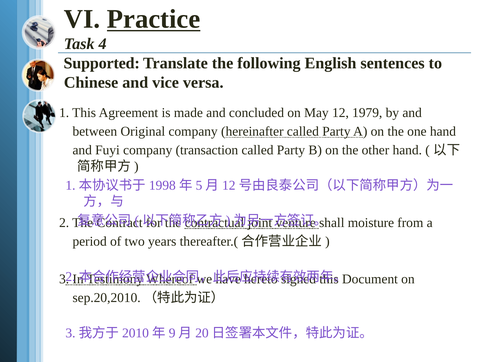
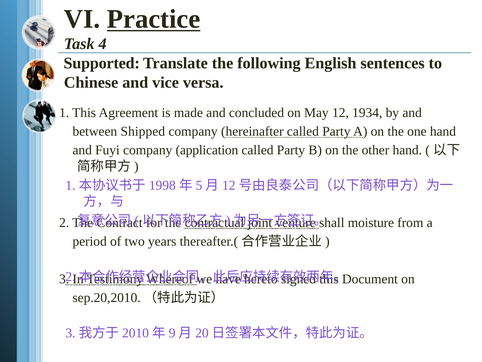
1979: 1979 -> 1934
Original: Original -> Shipped
transaction: transaction -> application
